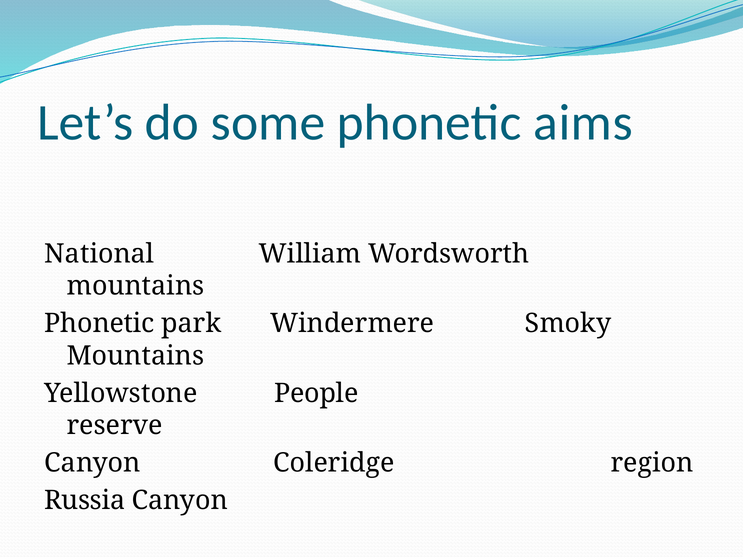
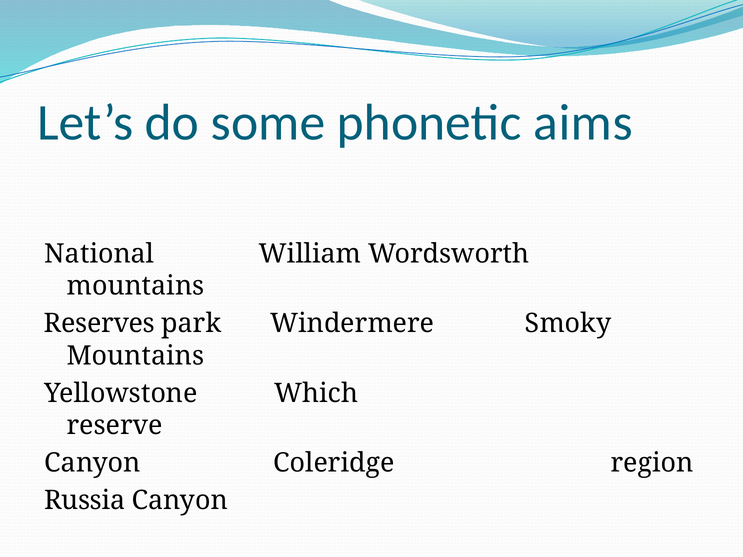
Phonetic at (99, 324): Phonetic -> Reserves
People: People -> Which
